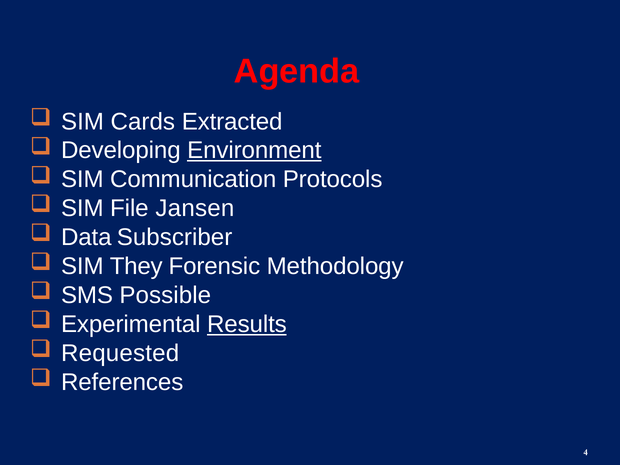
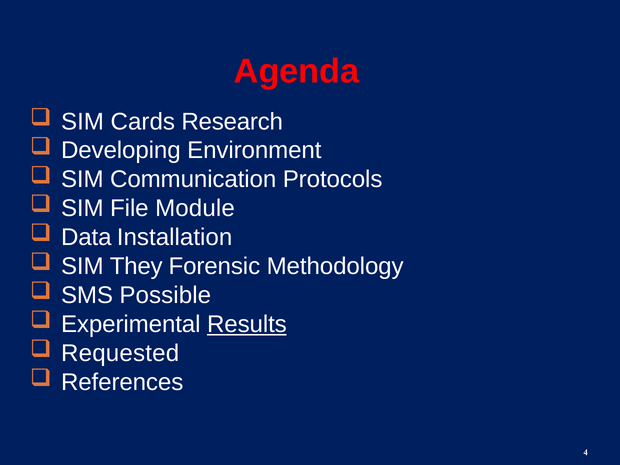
Extracted: Extracted -> Research
Environment underline: present -> none
Jansen: Jansen -> Module
Subscriber: Subscriber -> Installation
